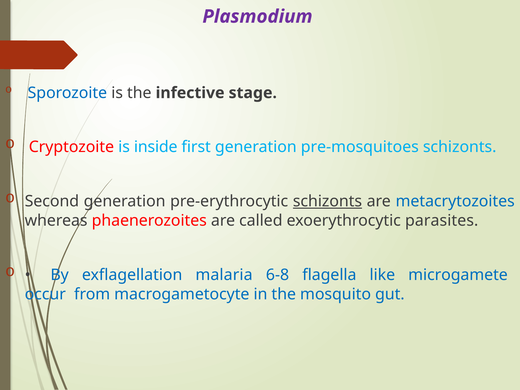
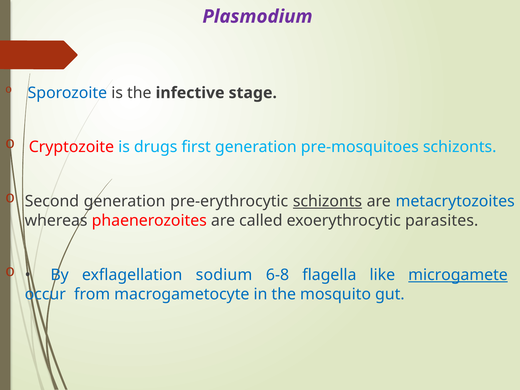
inside: inside -> drugs
malaria: malaria -> sodium
microgamete underline: none -> present
